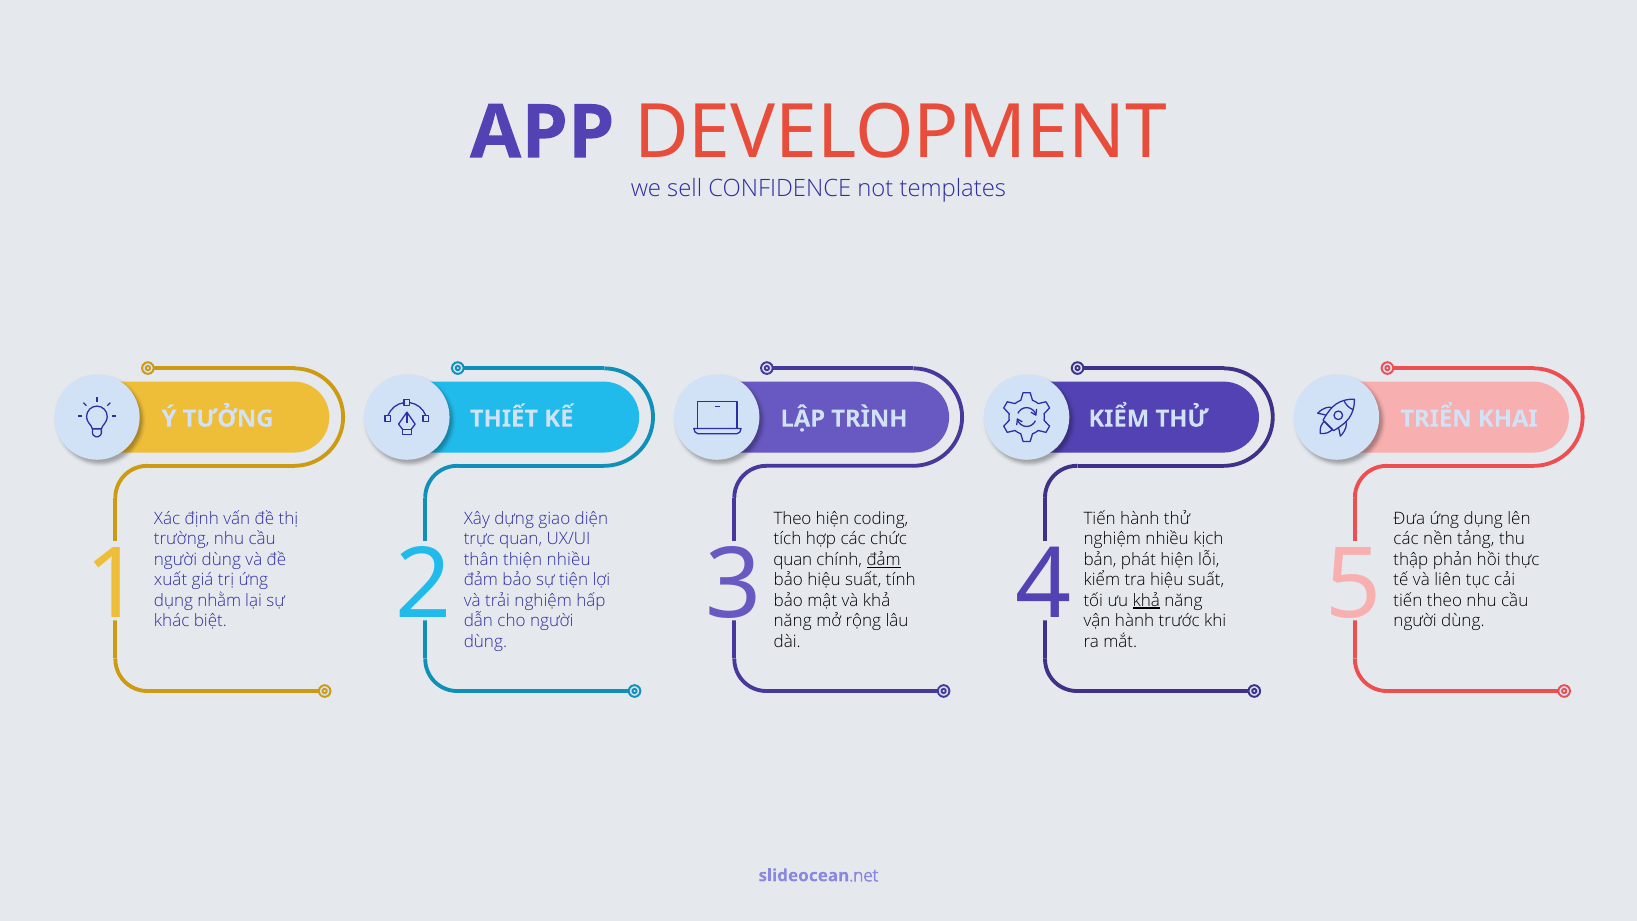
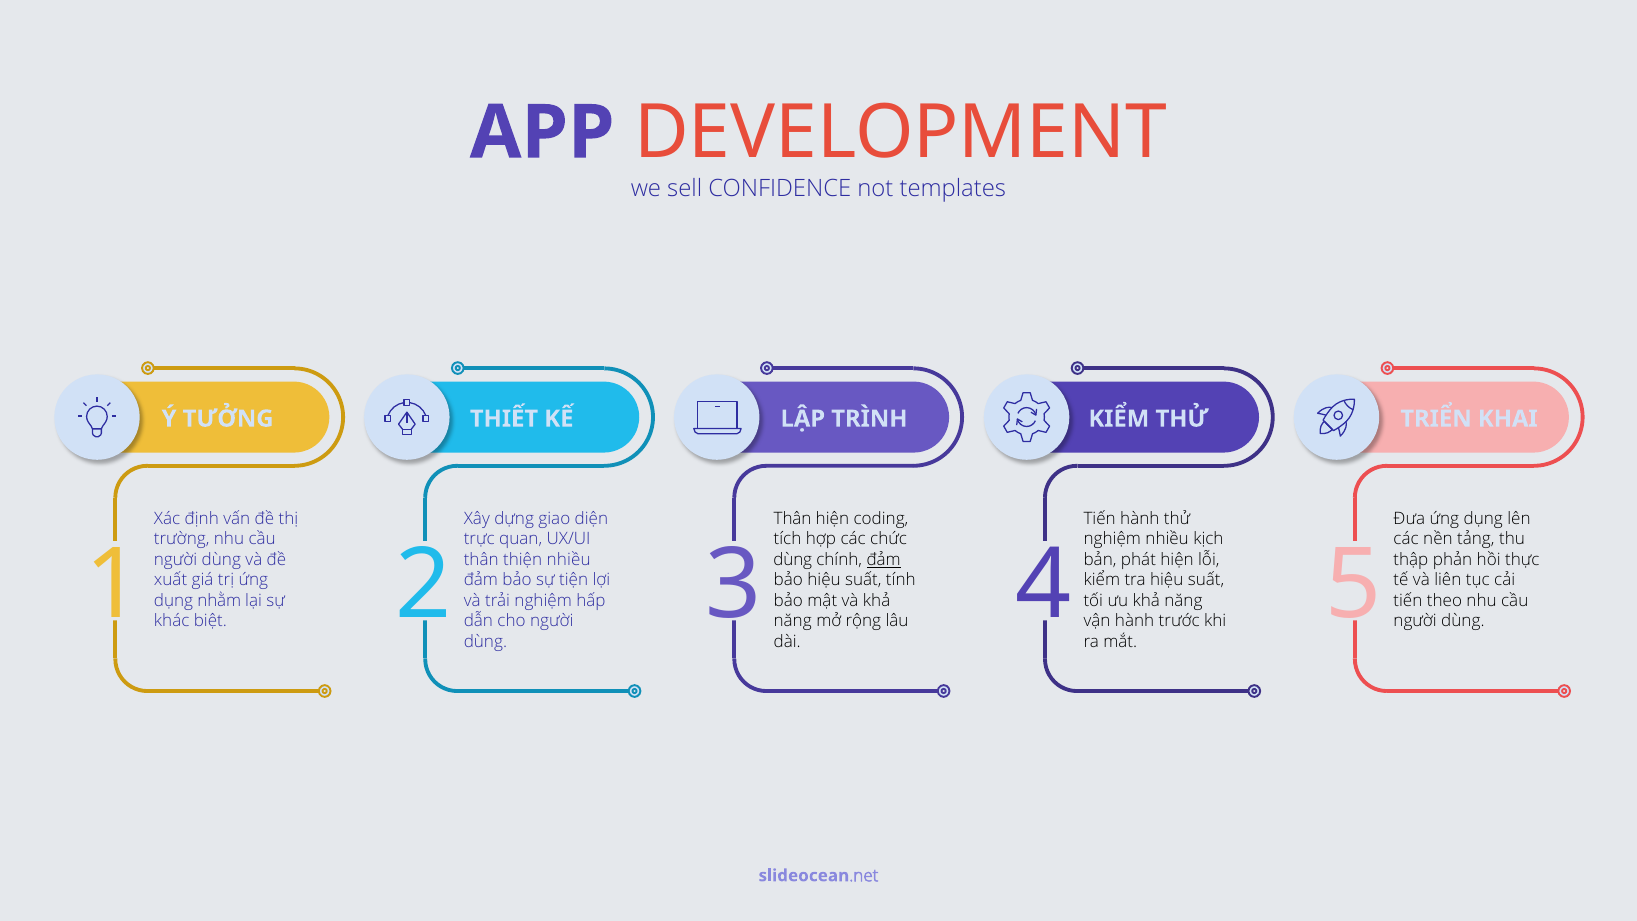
Theo at (793, 519): Theo -> Thân
quan at (793, 560): quan -> dùng
khả at (1146, 601) underline: present -> none
